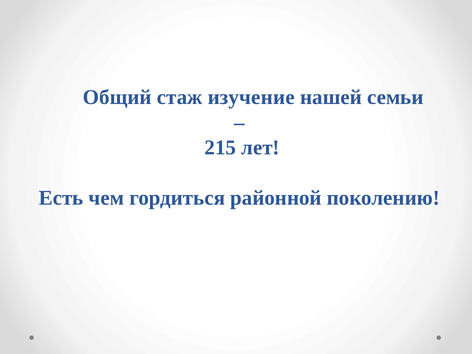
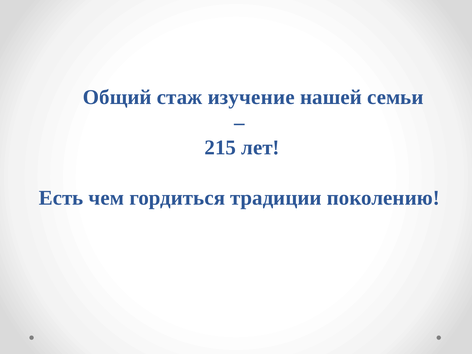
районной: районной -> традиции
